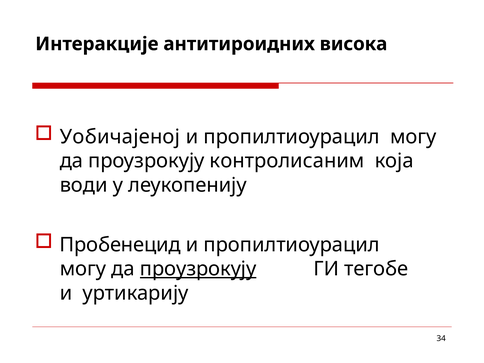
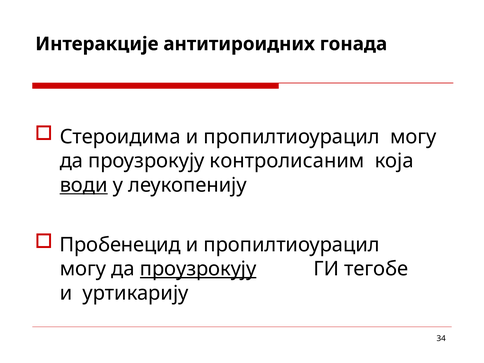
висока: висока -> гонада
Уобичајеној: Уобичајеној -> Стероидима
води underline: none -> present
